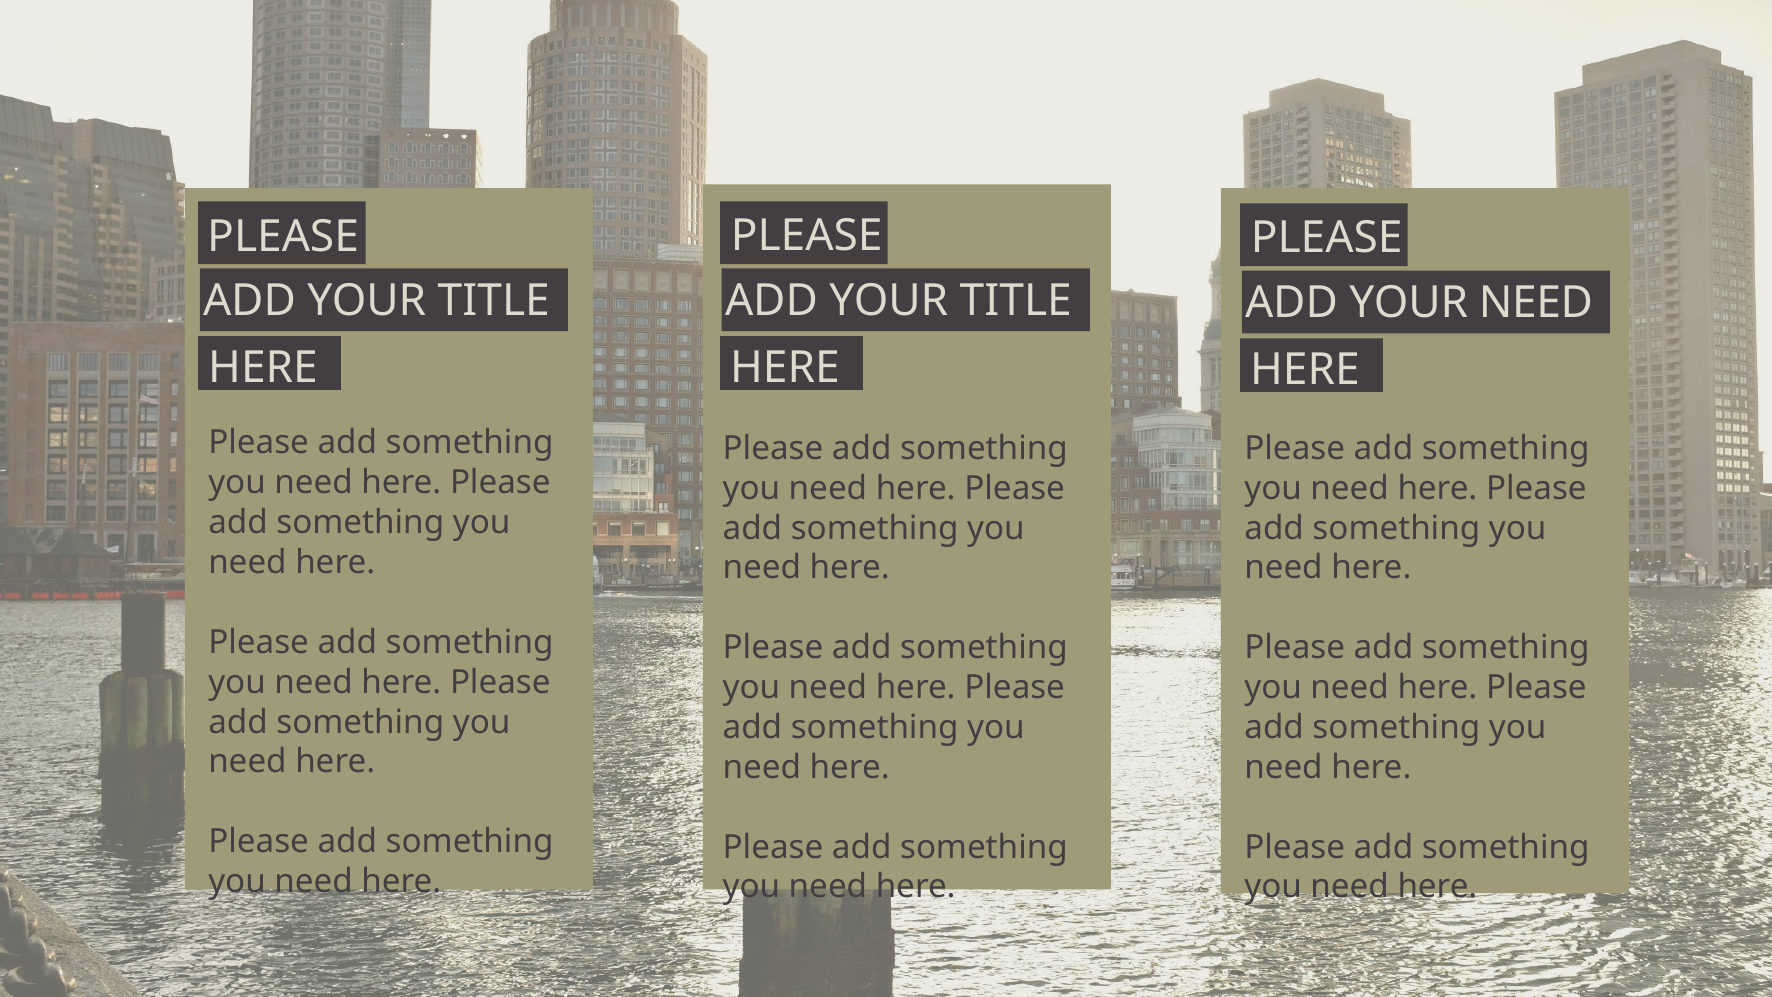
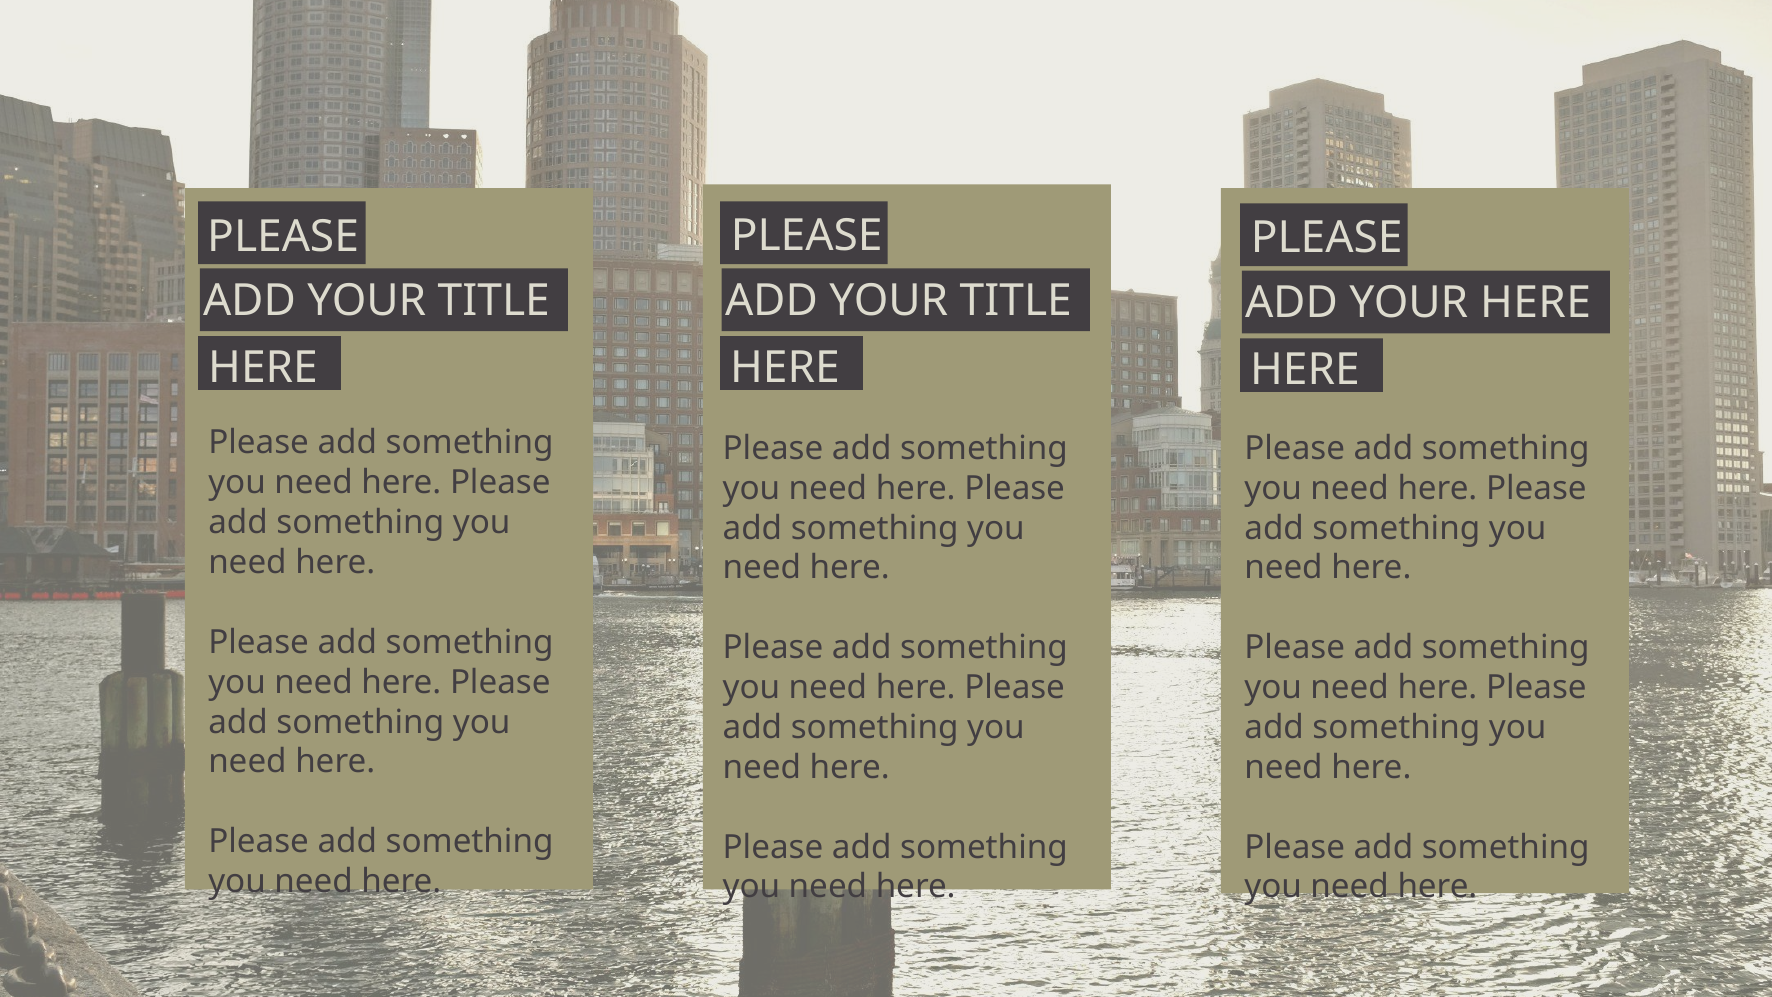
YOUR NEED: NEED -> HERE
